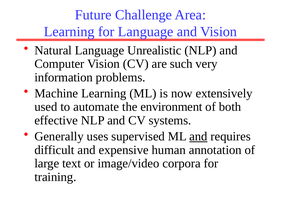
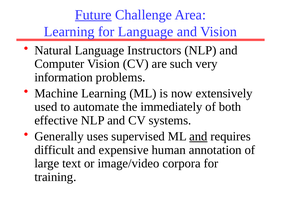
Future underline: none -> present
Unrealistic: Unrealistic -> Instructors
environment: environment -> immediately
